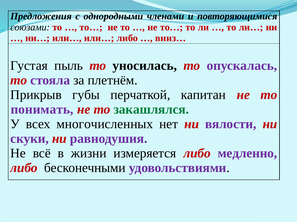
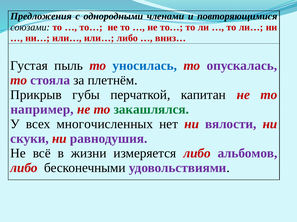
уносилась colour: black -> blue
понимать: понимать -> например
медленно: медленно -> альбомов
